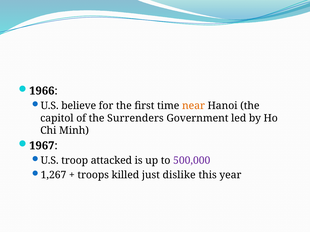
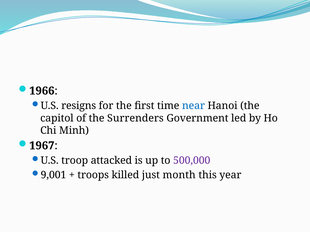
believe: believe -> resigns
near colour: orange -> blue
1,267: 1,267 -> 9,001
dislike: dislike -> month
